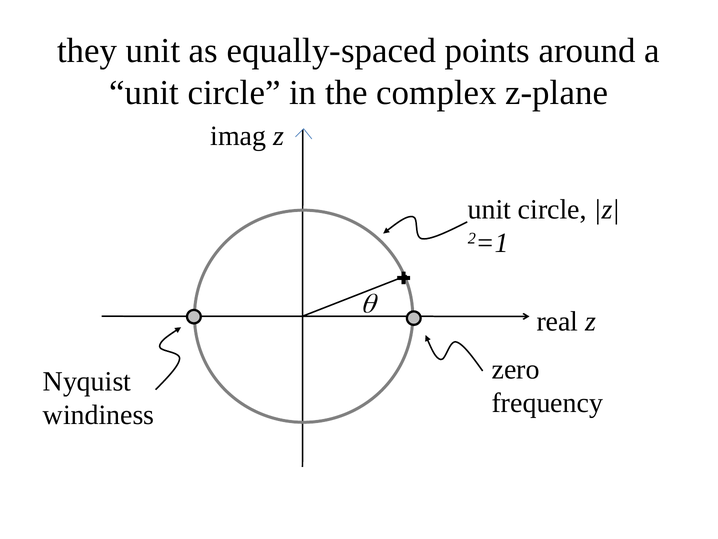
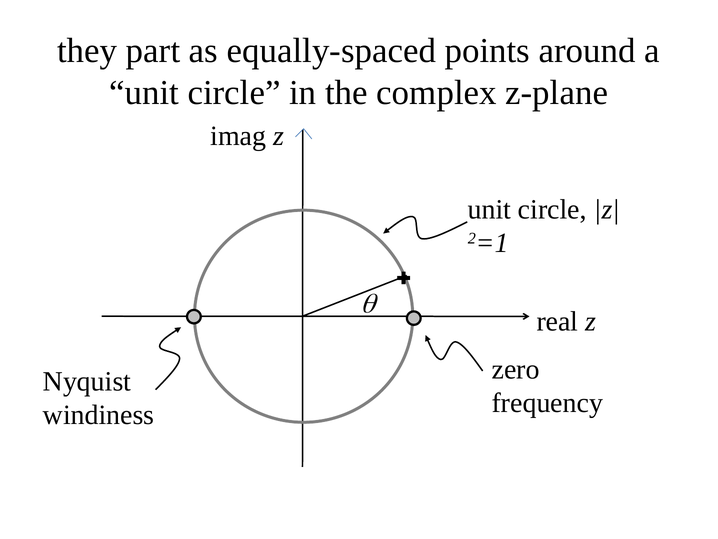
they unit: unit -> part
